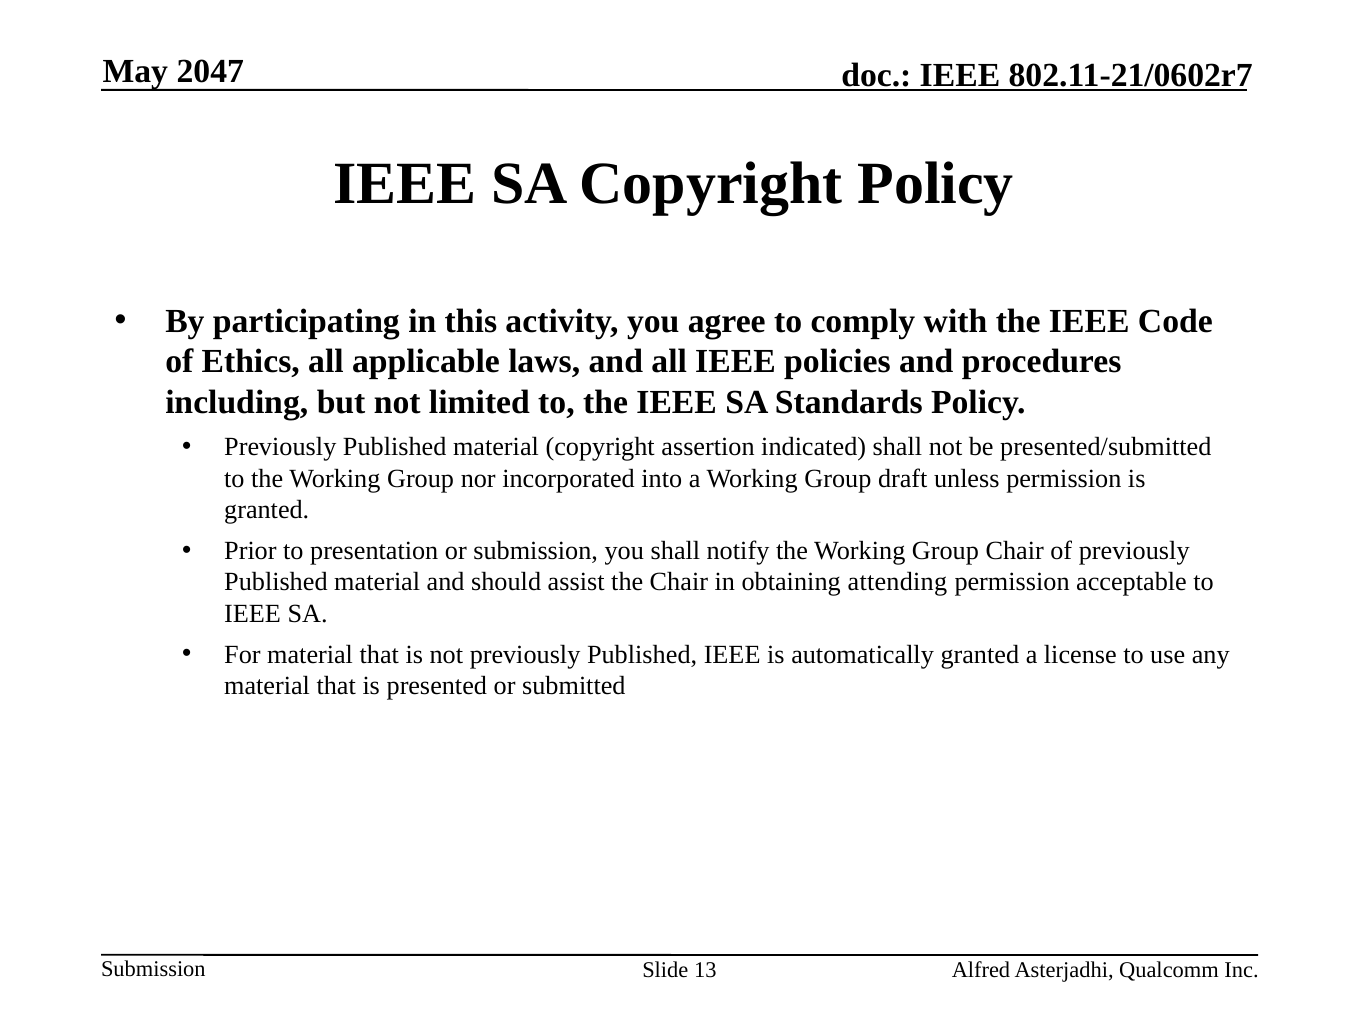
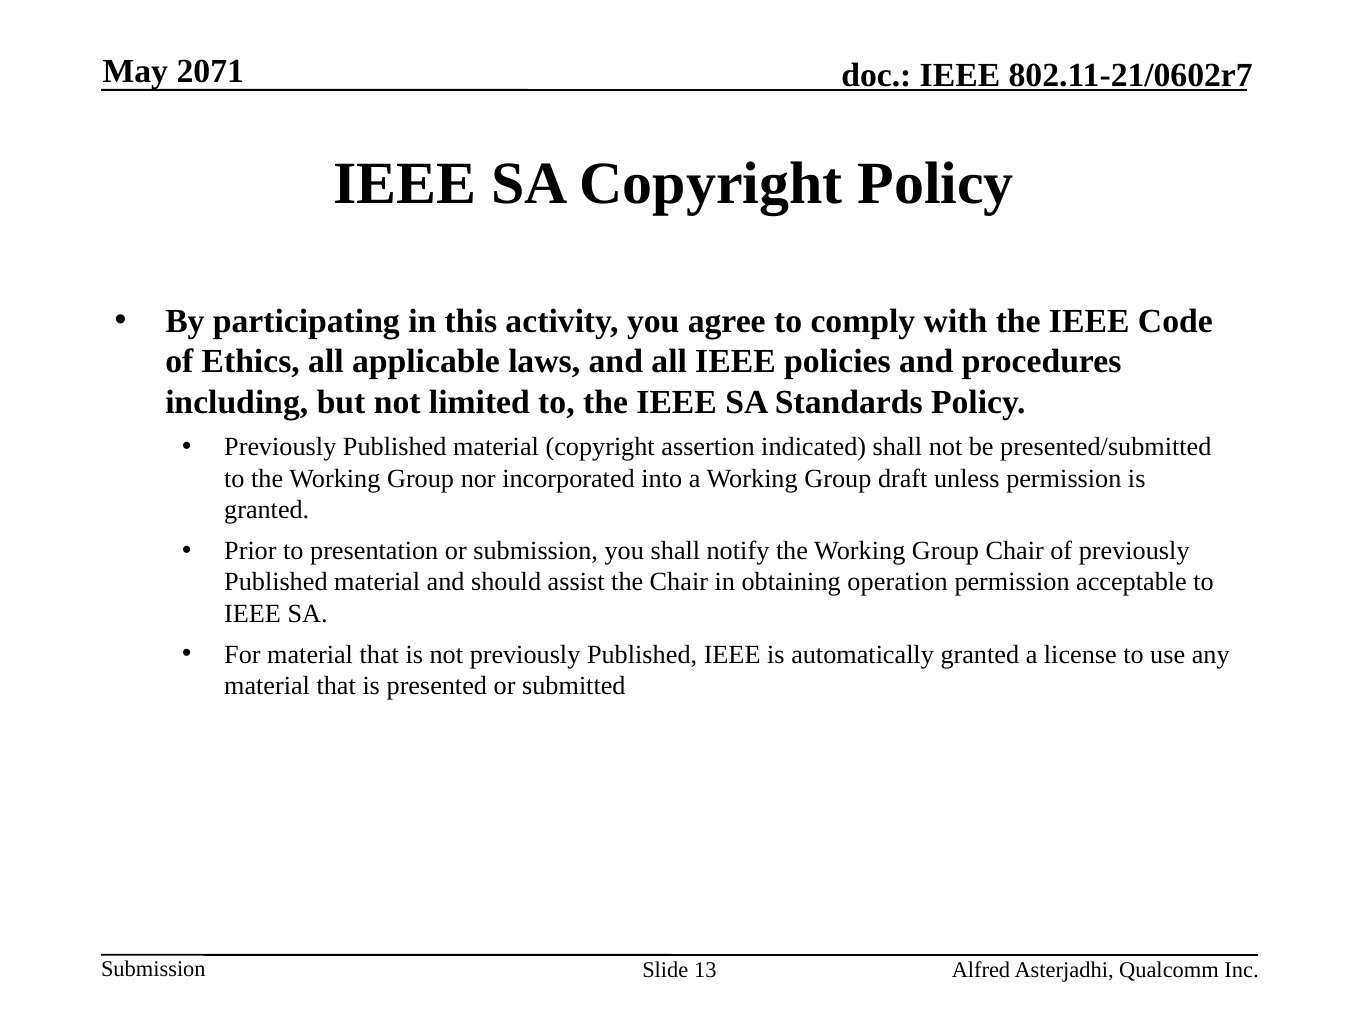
2047: 2047 -> 2071
attending: attending -> operation
